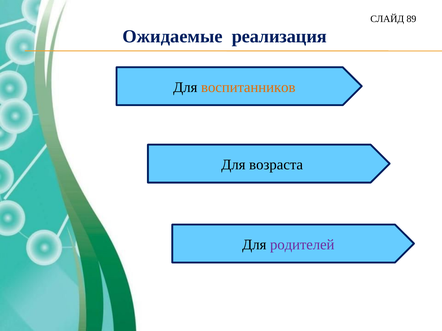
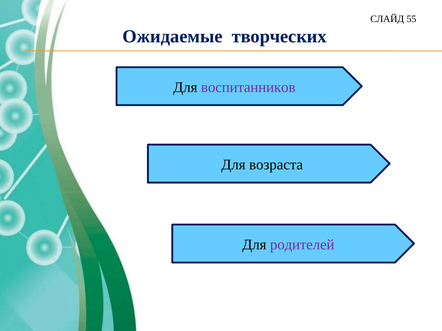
89: 89 -> 55
реализация: реализация -> творческих
воспитанников colour: orange -> purple
